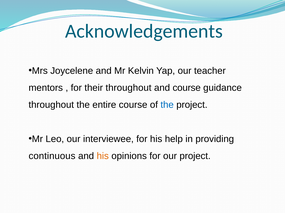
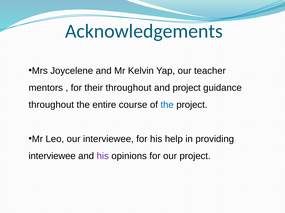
and course: course -> project
continuous at (52, 156): continuous -> interviewee
his at (103, 156) colour: orange -> purple
